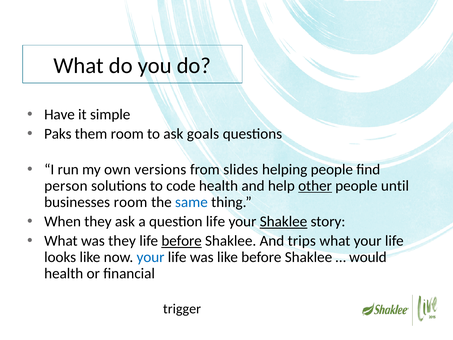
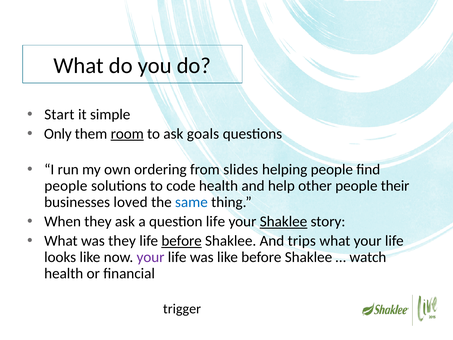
Have: Have -> Start
Paks: Paks -> Only
room at (127, 134) underline: none -> present
versions: versions -> ordering
person at (66, 186): person -> people
other underline: present -> none
until: until -> their
businesses room: room -> loved
your at (151, 257) colour: blue -> purple
would: would -> watch
